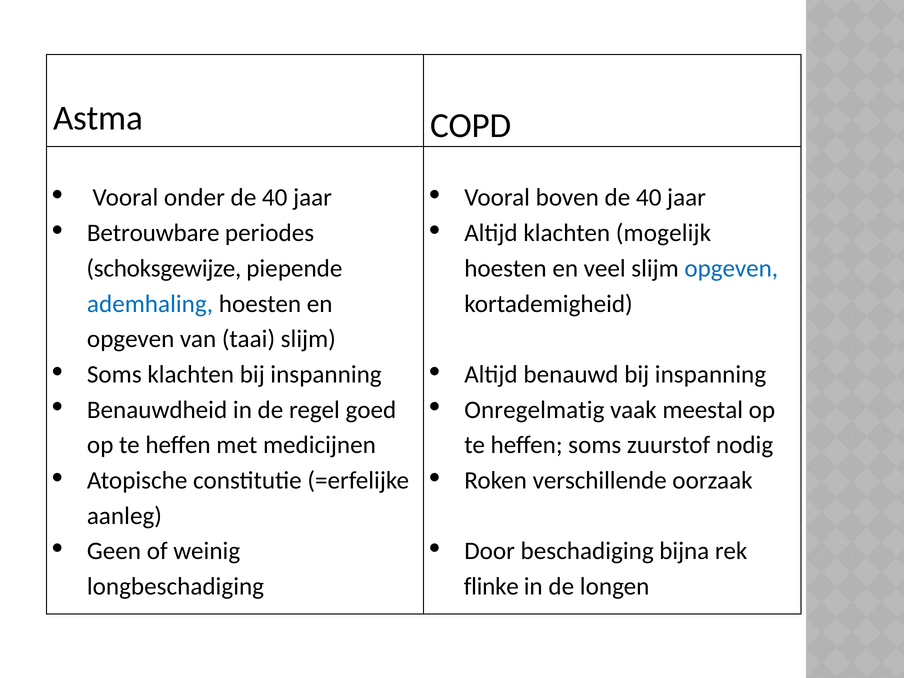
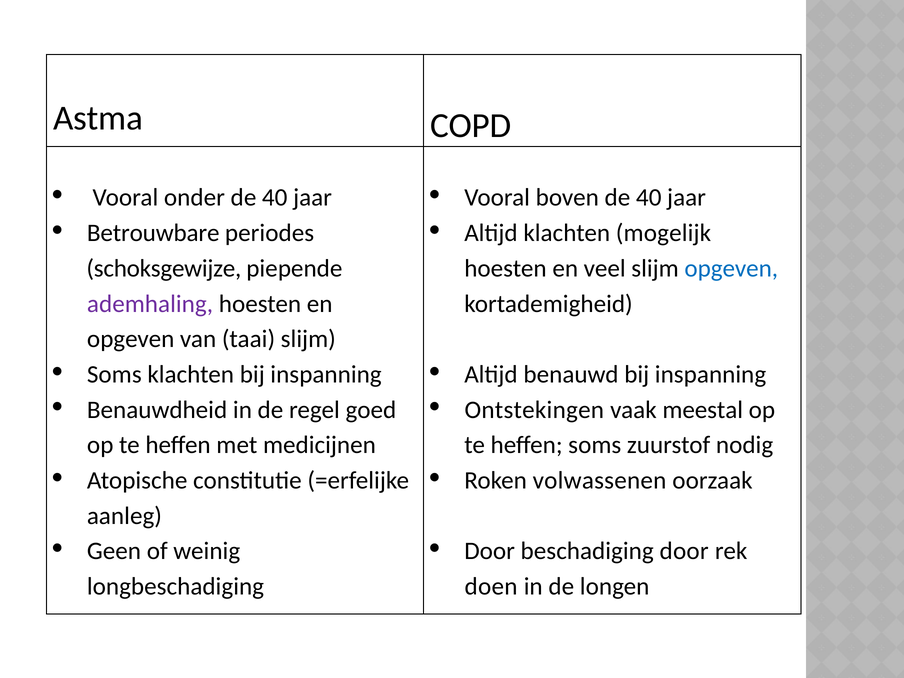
ademhaling colour: blue -> purple
Onregelmatig: Onregelmatig -> Ontstekingen
verschillende: verschillende -> volwassenen
beschadiging bijna: bijna -> door
flinke: flinke -> doen
